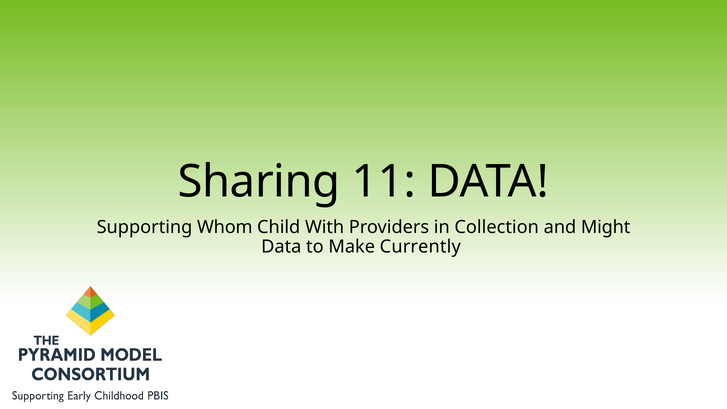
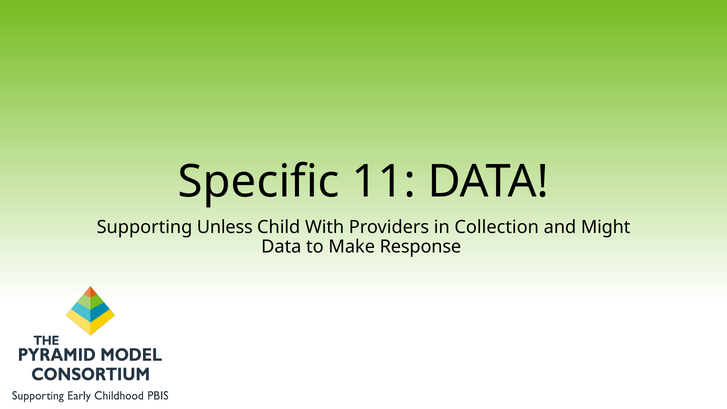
Sharing: Sharing -> Specific
Whom: Whom -> Unless
Currently: Currently -> Response
